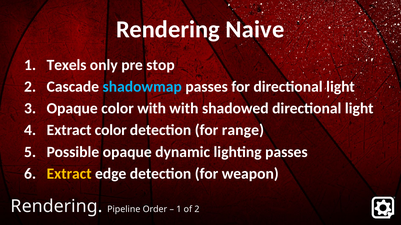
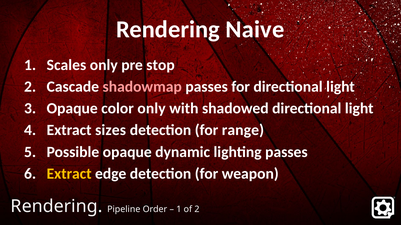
Texels: Texels -> Scales
shadowmap colour: light blue -> pink
color with: with -> only
Extract color: color -> sizes
